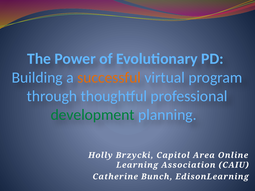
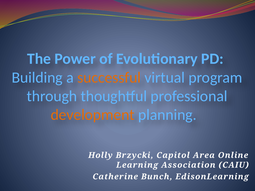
development colour: green -> orange
